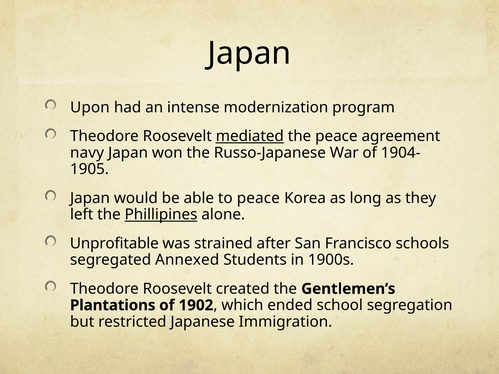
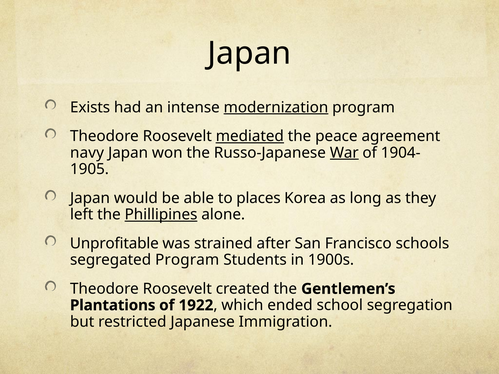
Upon: Upon -> Exists
modernization underline: none -> present
War underline: none -> present
to peace: peace -> places
segregated Annexed: Annexed -> Program
1902: 1902 -> 1922
